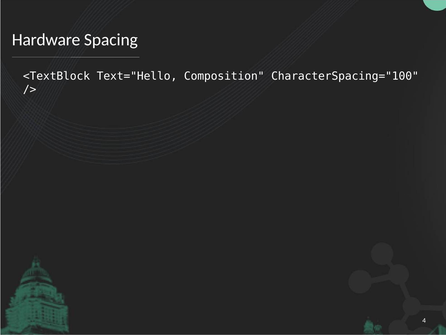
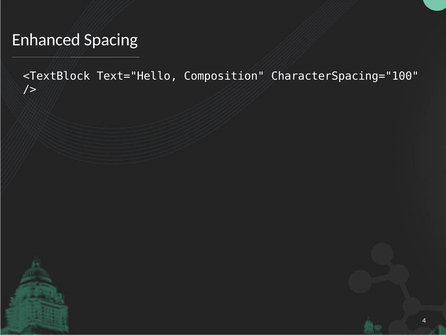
Hardware: Hardware -> Enhanced
